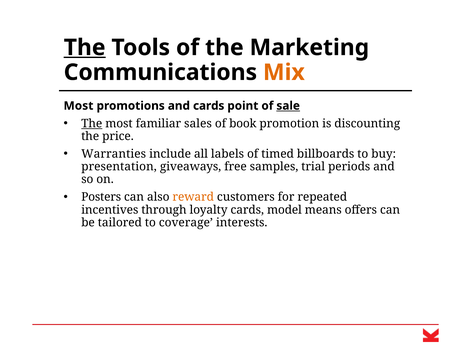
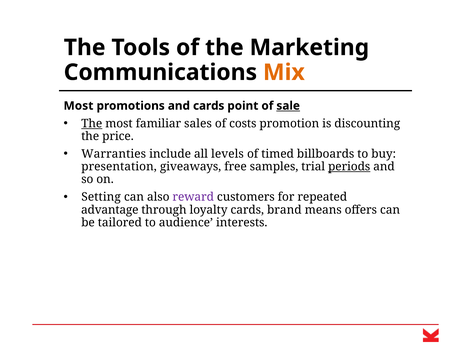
The at (85, 47) underline: present -> none
book: book -> costs
labels: labels -> levels
periods underline: none -> present
Posters: Posters -> Setting
reward colour: orange -> purple
incentives: incentives -> advantage
model: model -> brand
coverage: coverage -> audience
